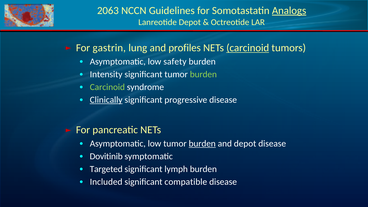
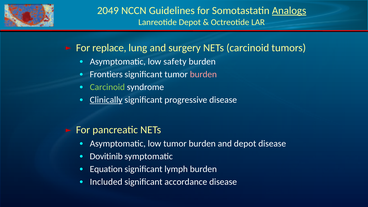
2063: 2063 -> 2049
gastrin: gastrin -> replace
profiles: profiles -> surgery
carcinoid at (248, 48) underline: present -> none
Intensity: Intensity -> Frontiers
burden at (203, 74) colour: light green -> pink
burden at (202, 144) underline: present -> none
Targeted: Targeted -> Equation
compatible: compatible -> accordance
